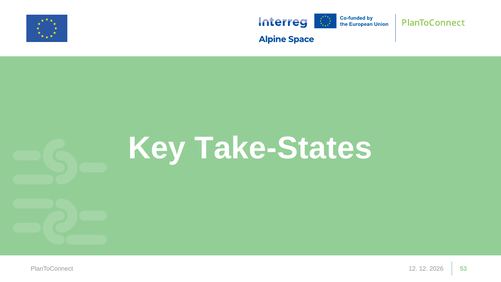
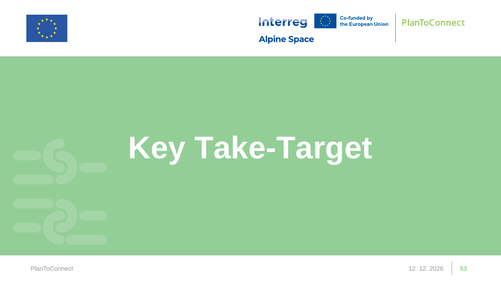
Take-States: Take-States -> Take-Target
